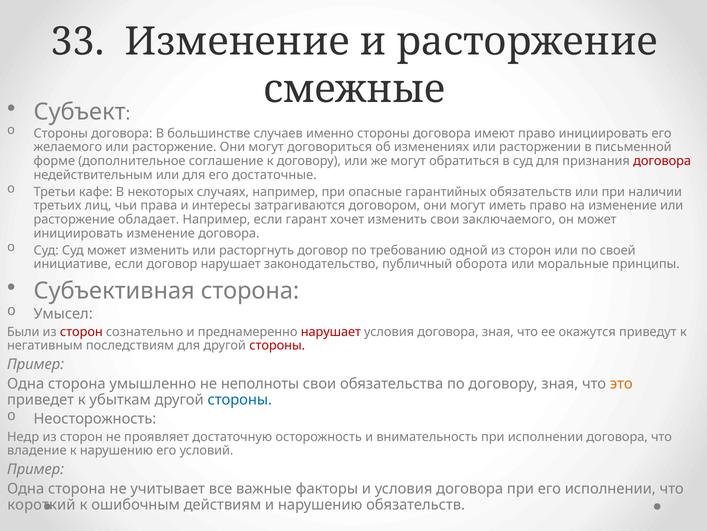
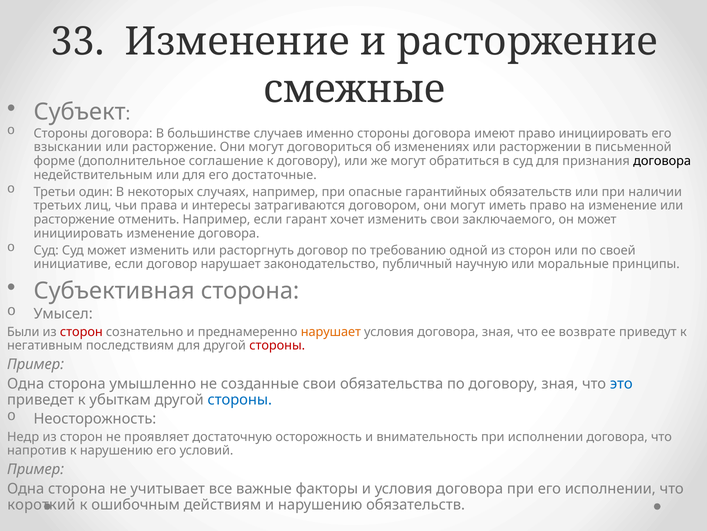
желаемого: желаемого -> взыскании
договора at (662, 161) colour: red -> black
кафе: кафе -> один
обладает: обладает -> отменить
оборота: оборота -> научную
нарушает at (331, 331) colour: red -> orange
окажутся: окажутся -> возврате
неполноты: неполноты -> созданные
это colour: orange -> blue
владение: владение -> напротив
